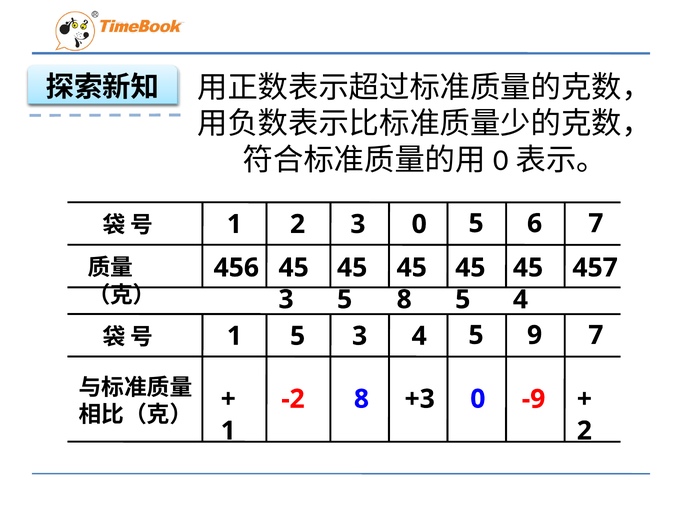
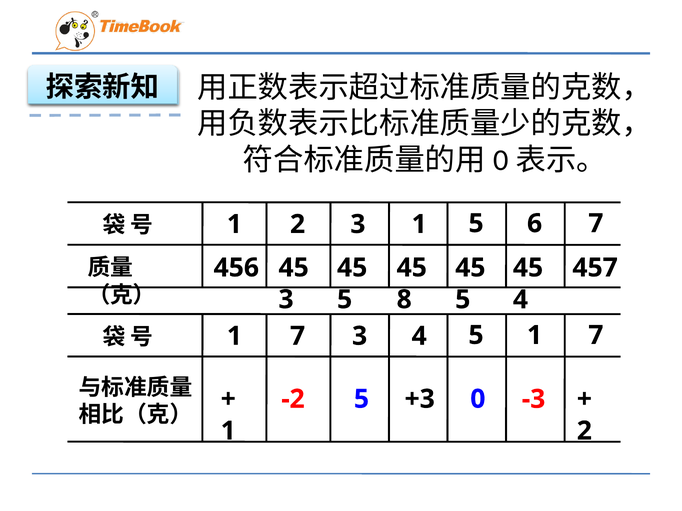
3 0: 0 -> 1
5 at (298, 336): 5 -> 7
5 9: 9 -> 1
-2 8: 8 -> 5
-9: -9 -> -3
